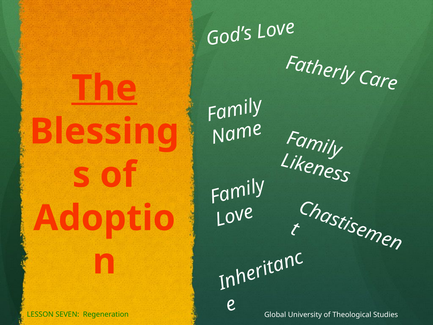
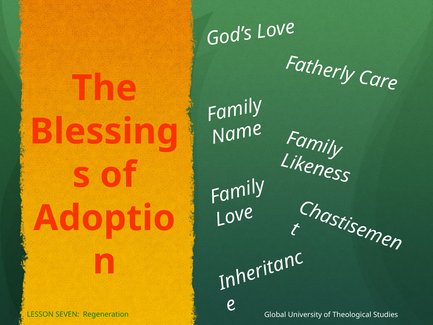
The underline: present -> none
